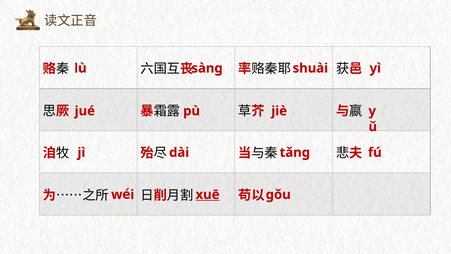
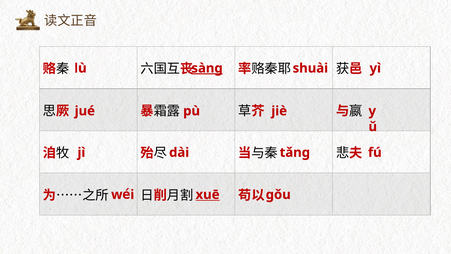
sàng underline: none -> present
